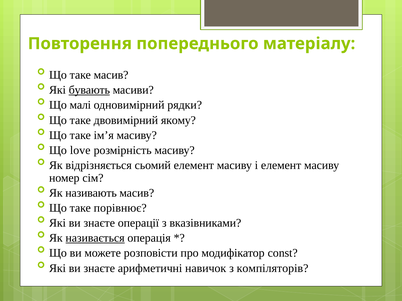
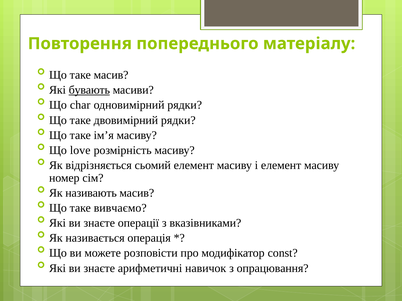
малі: малі -> сhar
двовимірний якому: якому -> рядки
порівнює: порівнює -> вивчаємо
називається underline: present -> none
компіляторів: компіляторів -> опрацювання
